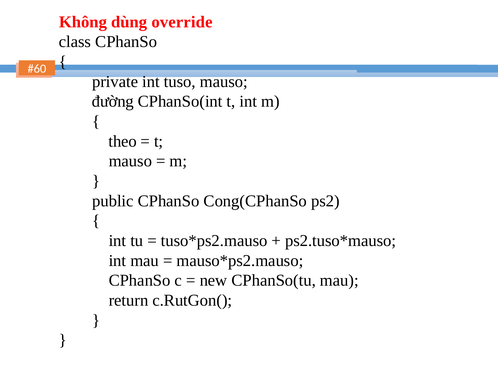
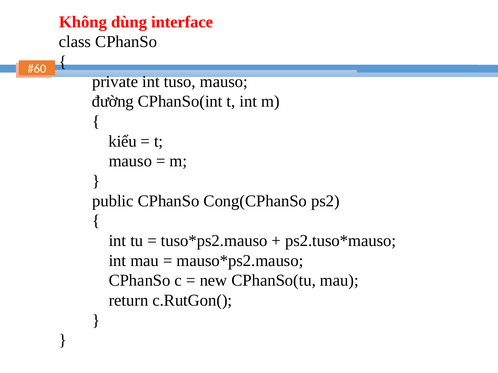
override: override -> interface
theo: theo -> kiểu
